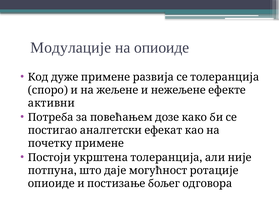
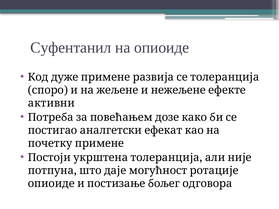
Модулацијe: Модулацијe -> Суфентанил
